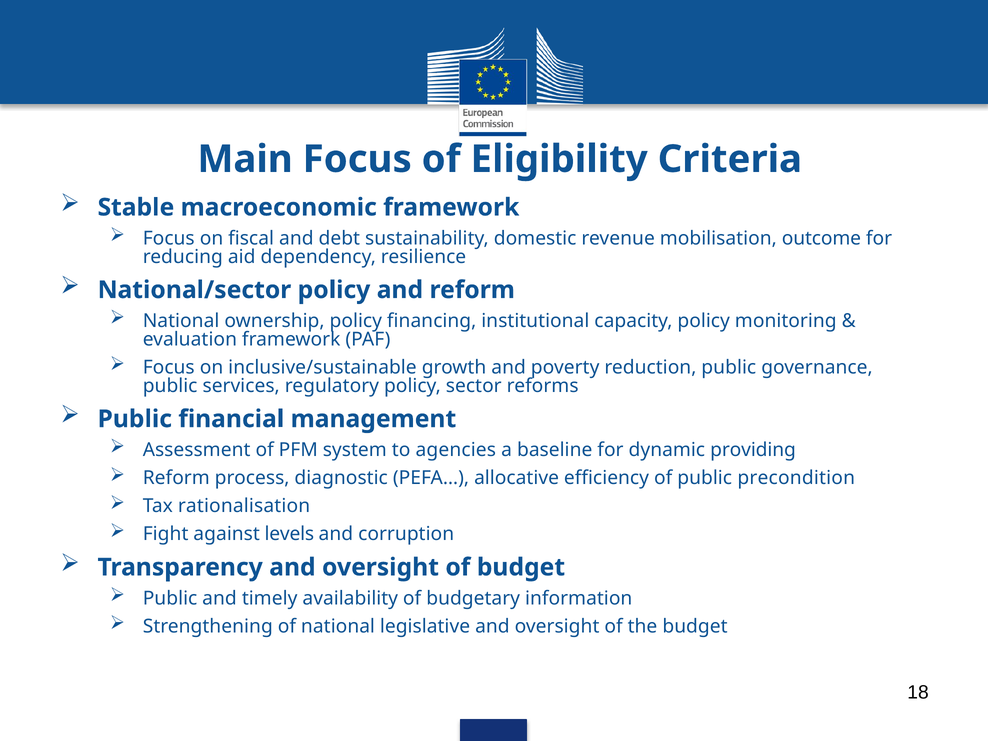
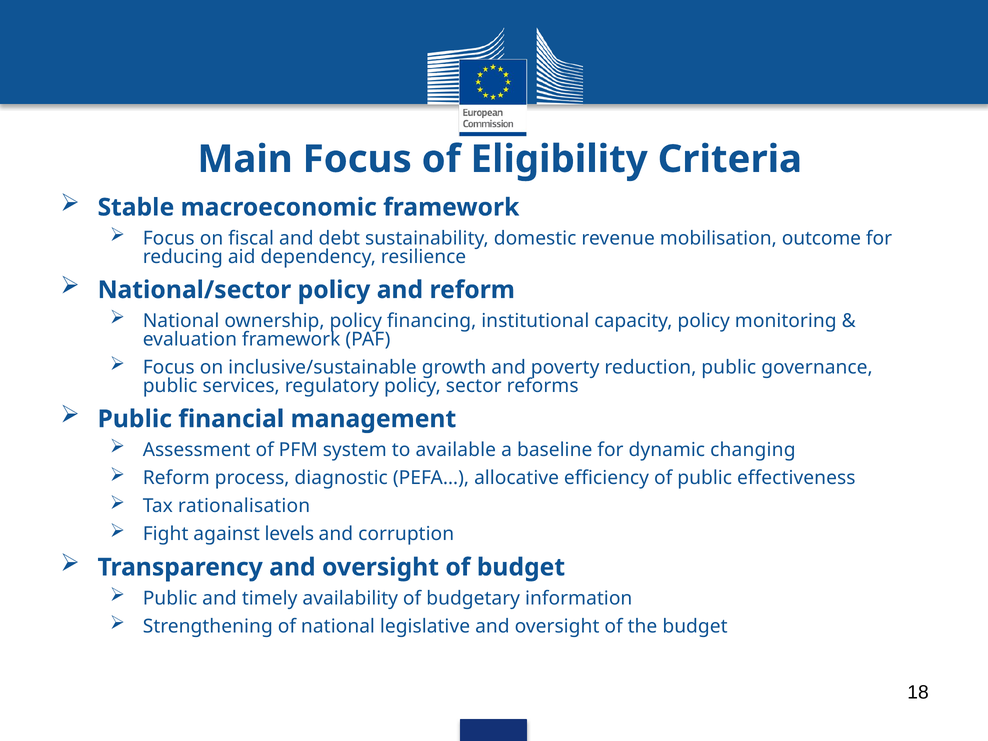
agencies: agencies -> available
providing: providing -> changing
precondition: precondition -> effectiveness
